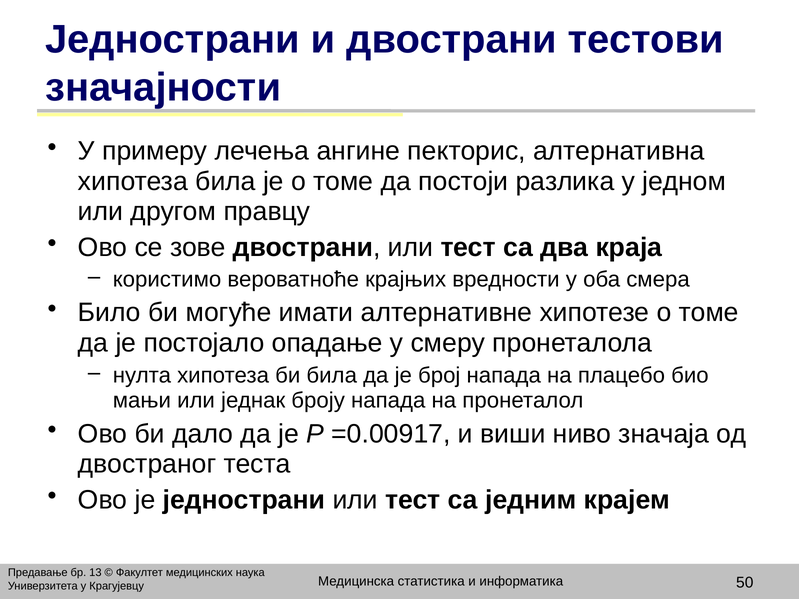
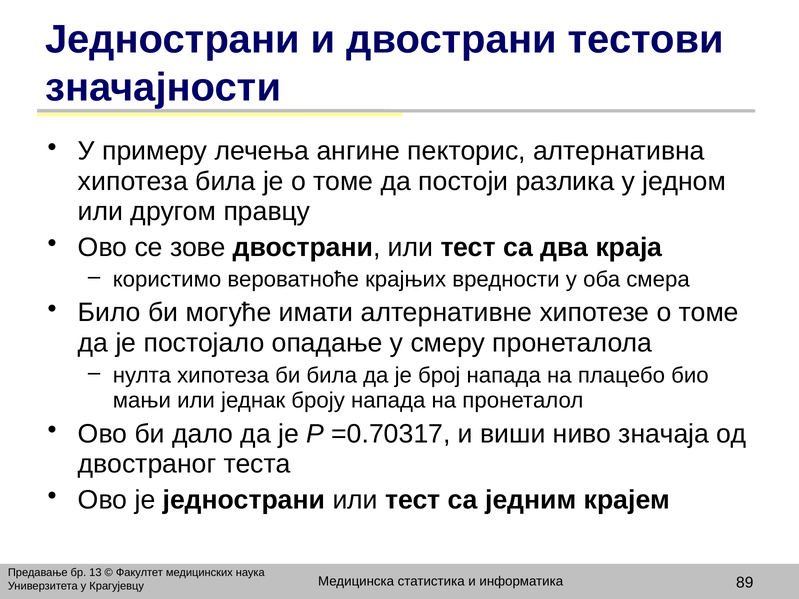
=0.00917: =0.00917 -> =0.70317
50: 50 -> 89
